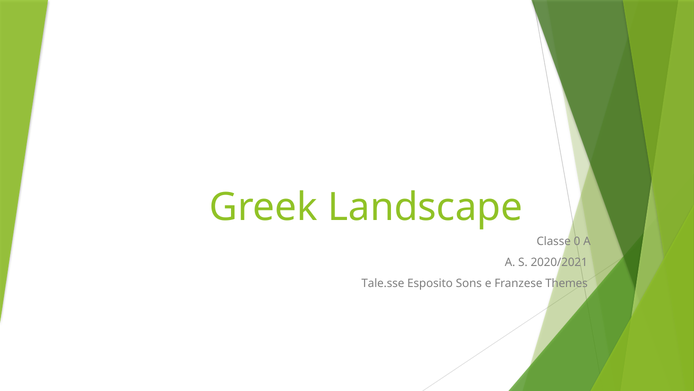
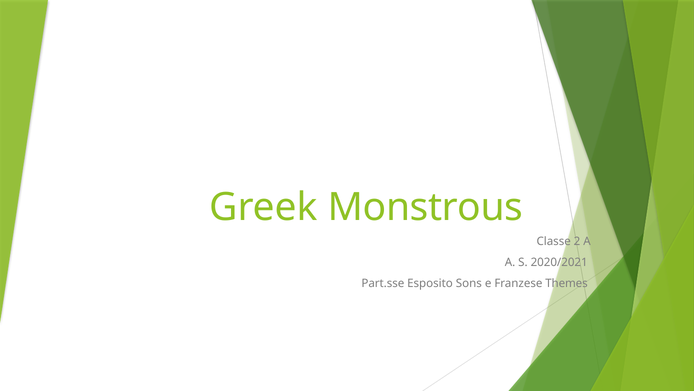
Landscape: Landscape -> Monstrous
0: 0 -> 2
Tale.sse: Tale.sse -> Part.sse
